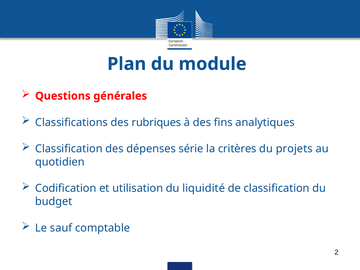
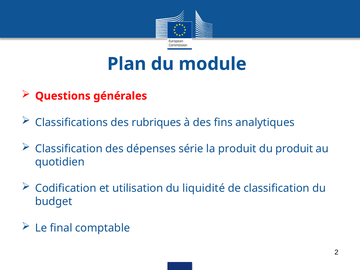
la critères: critères -> produit
du projets: projets -> produit
sauf: sauf -> final
